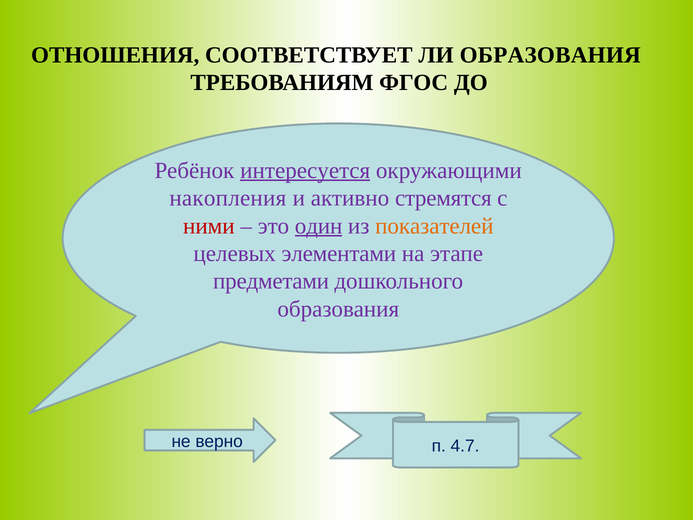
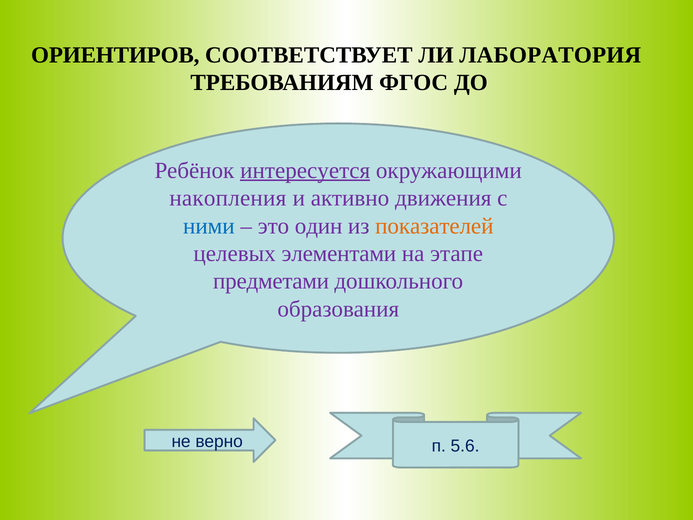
ОТНОШЕНИЯ: ОТНОШЕНИЯ -> ОРИЕНТИРОВ
ЛИ ОБРАЗОВАНИЯ: ОБРАЗОВАНИЯ -> ЛАБОРАТОРИЯ
стремятся: стремятся -> движения
ними colour: red -> blue
один underline: present -> none
4.7: 4.7 -> 5.6
